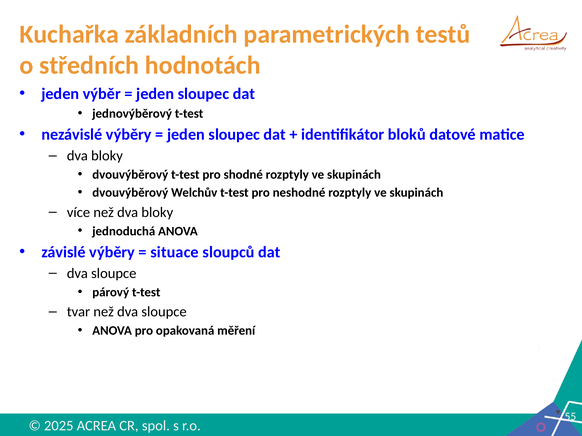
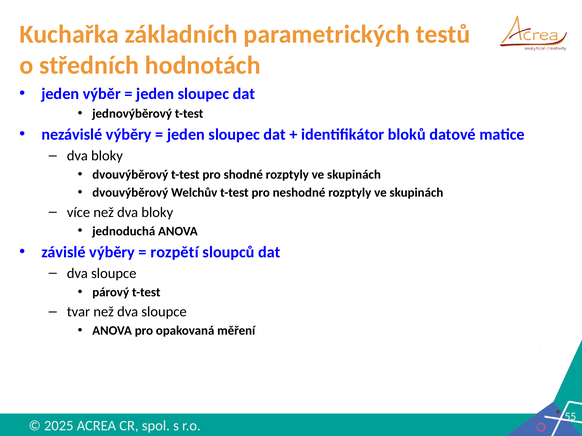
situace: situace -> rozpětí
